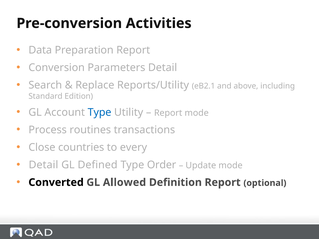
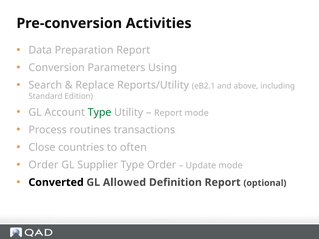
Parameters Detail: Detail -> Using
Type at (100, 112) colour: blue -> green
every: every -> often
Detail at (43, 165): Detail -> Order
Defined: Defined -> Supplier
